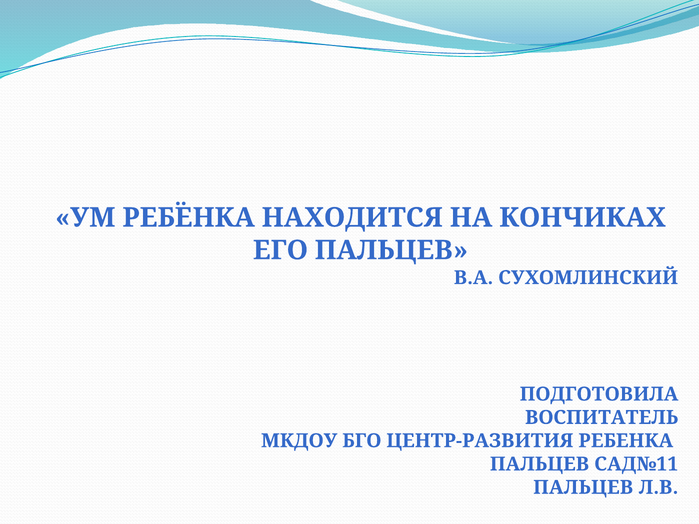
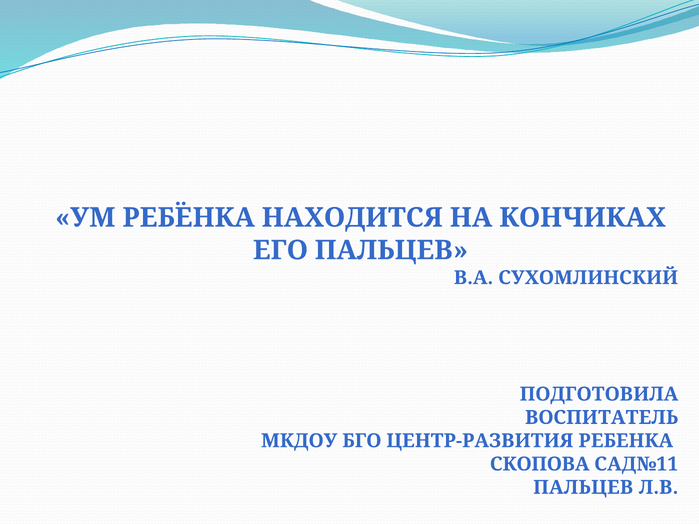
ПАЛЬЦЕВ at (540, 464): ПАЛЬЦЕВ -> СКОПОВА
